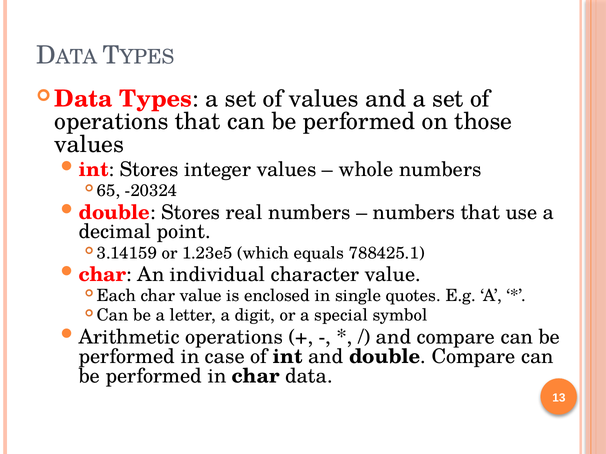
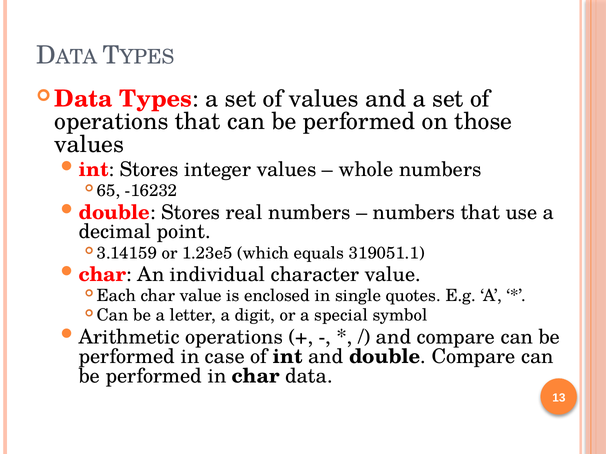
-20324: -20324 -> -16232
788425.1: 788425.1 -> 319051.1
